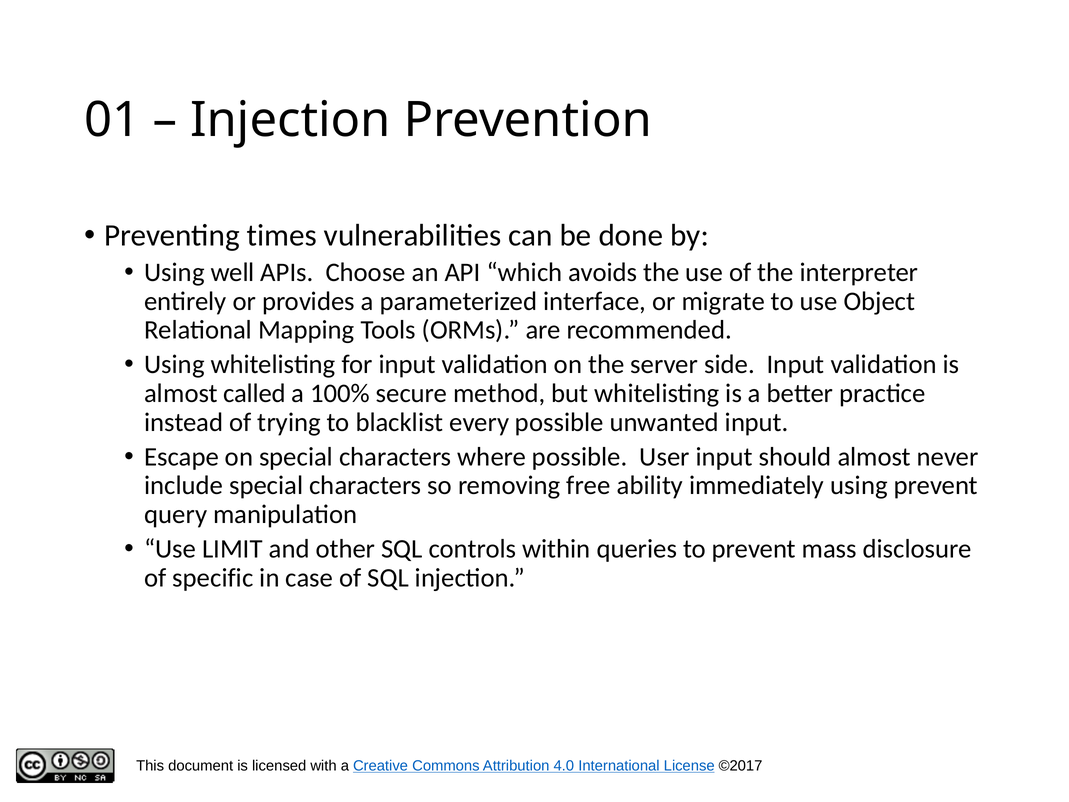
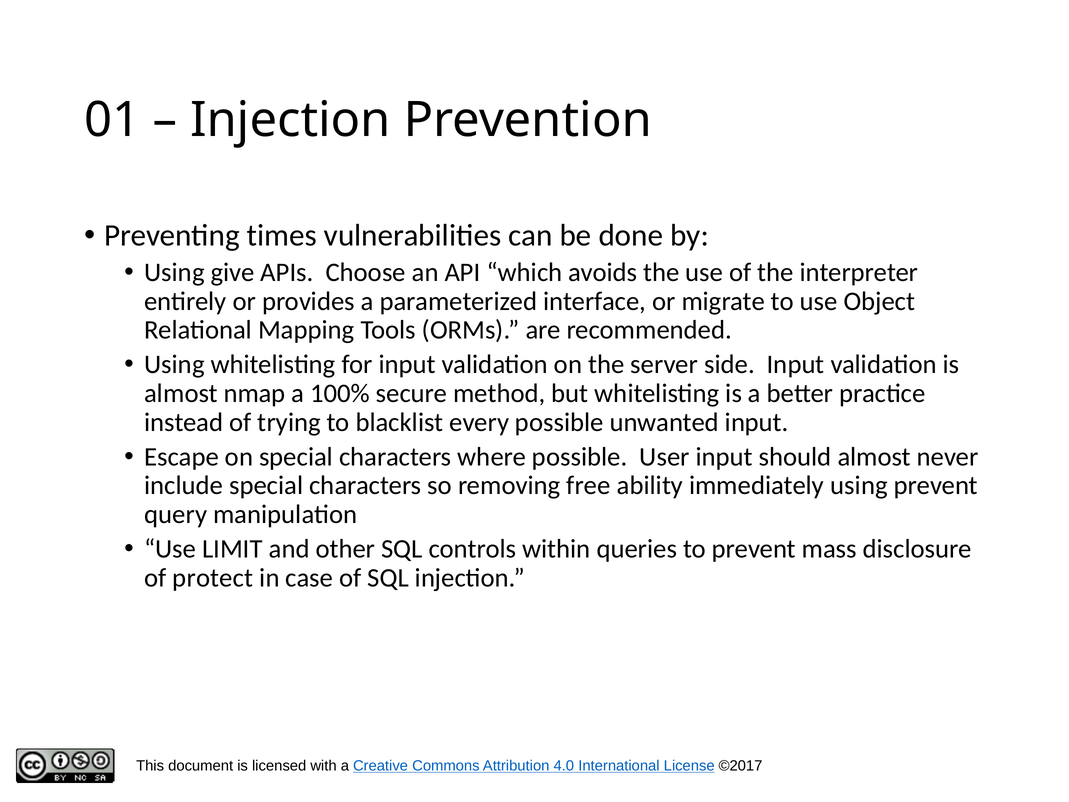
well: well -> give
called: called -> nmap
specific: specific -> protect
